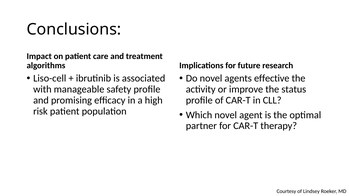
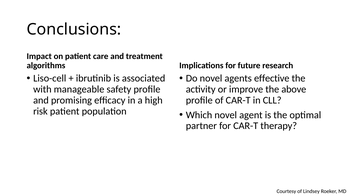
status: status -> above
